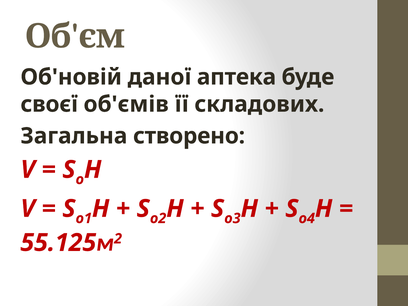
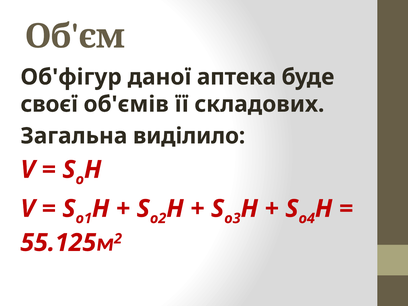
Об'новій: Об'новій -> Об'фігур
створено: створено -> виділило
